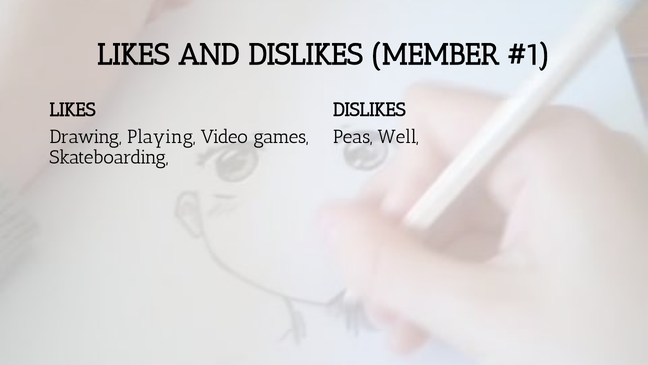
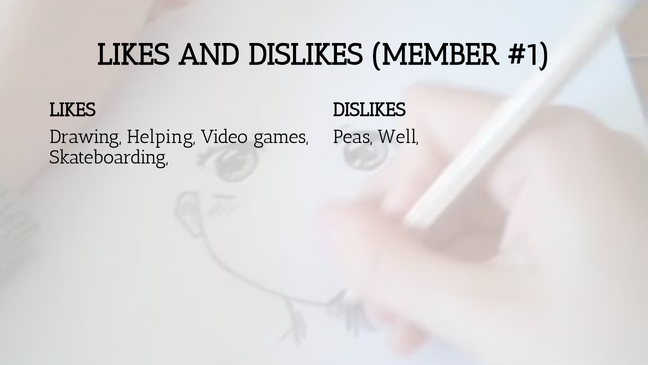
Playing: Playing -> Helping
